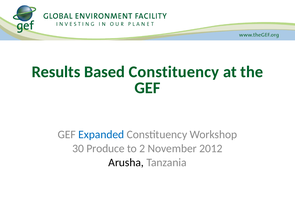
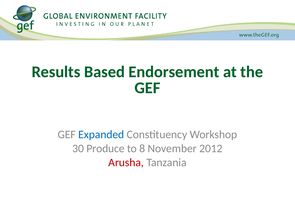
Based Constituency: Constituency -> Endorsement
2: 2 -> 8
Arusha colour: black -> red
